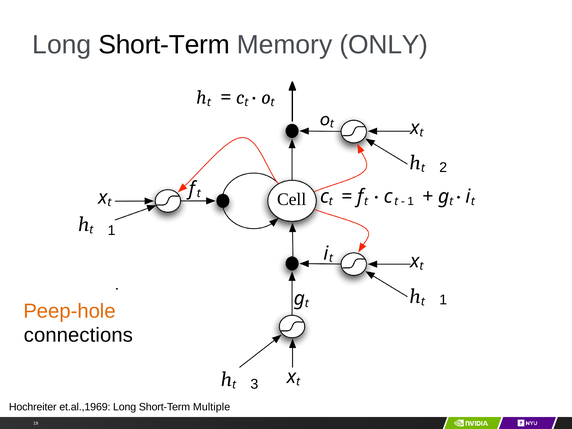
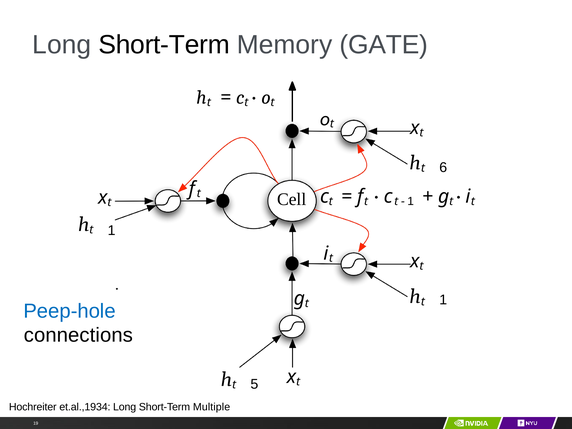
ONLY: ONLY -> GATE
2: 2 -> 6
Peep-hole colour: orange -> blue
3: 3 -> 5
et.al.,1969: et.al.,1969 -> et.al.,1934
